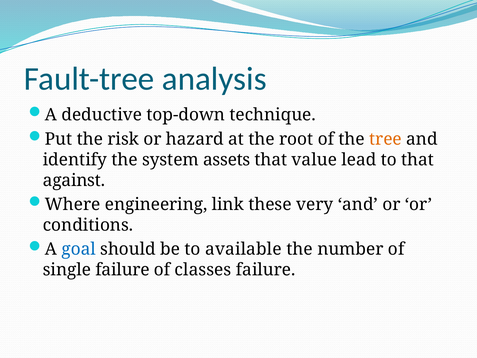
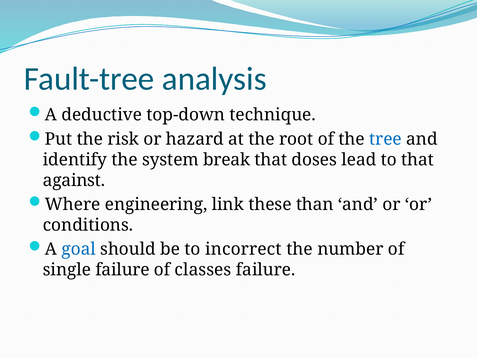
tree colour: orange -> blue
assets: assets -> break
value: value -> doses
very: very -> than
available: available -> incorrect
